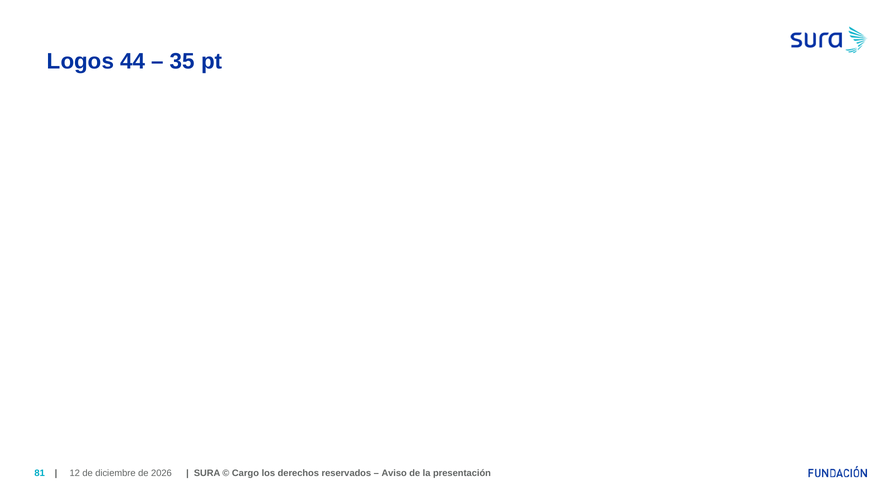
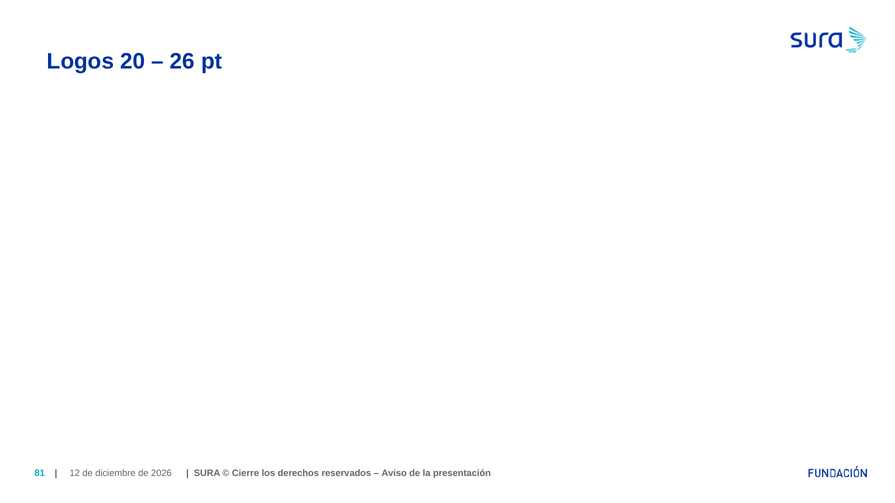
44: 44 -> 20
35: 35 -> 26
Cargo: Cargo -> Cierre
